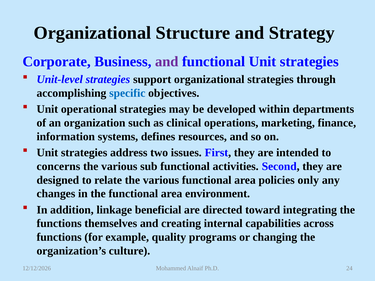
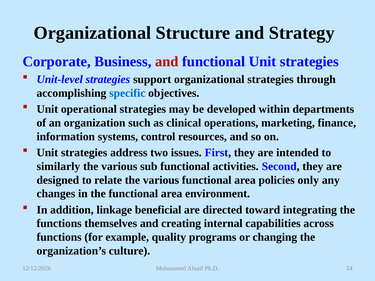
and at (167, 62) colour: purple -> red
defines: defines -> control
concerns: concerns -> similarly
